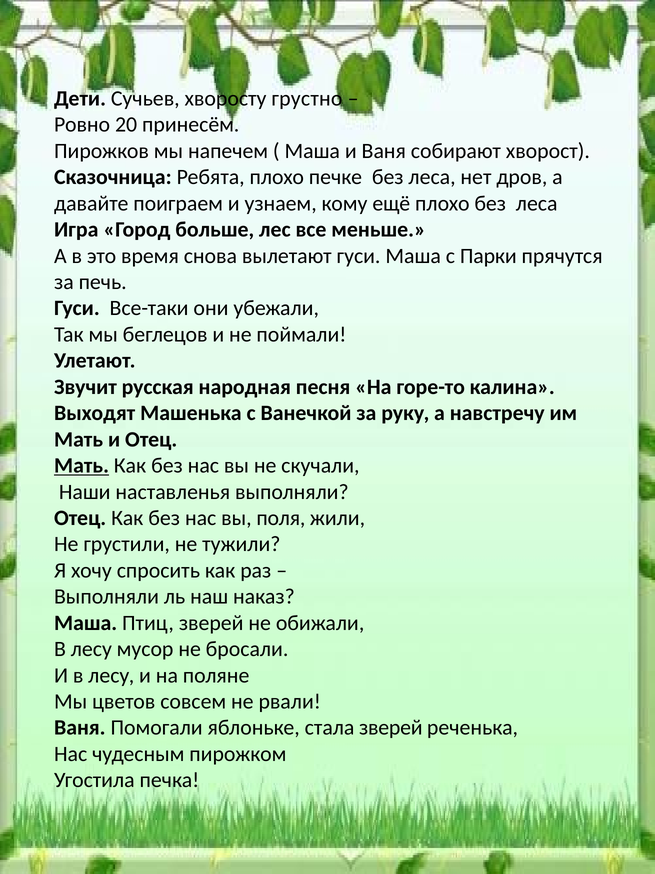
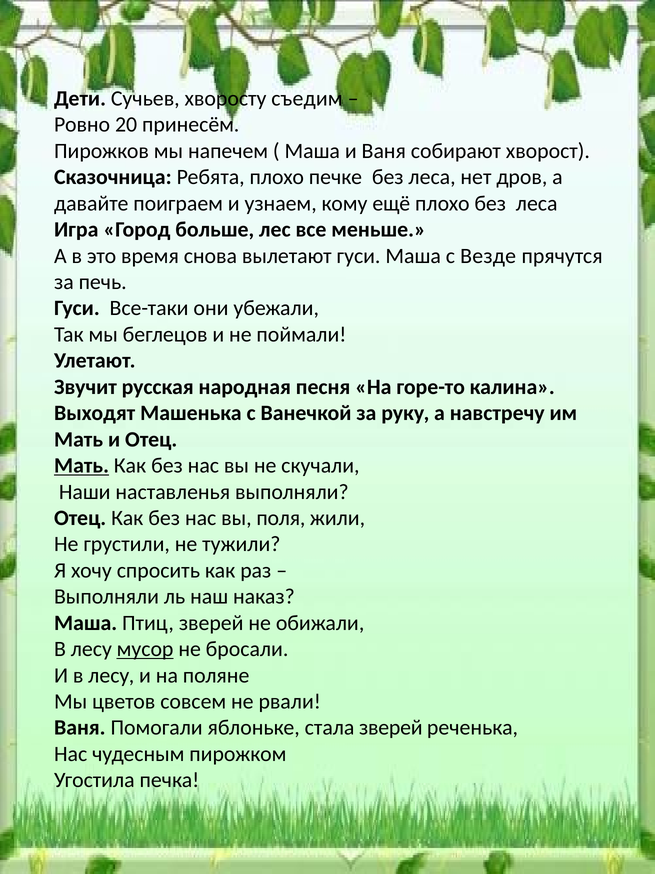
грустно: грустно -> съедим
Парки: Парки -> Везде
мусор underline: none -> present
